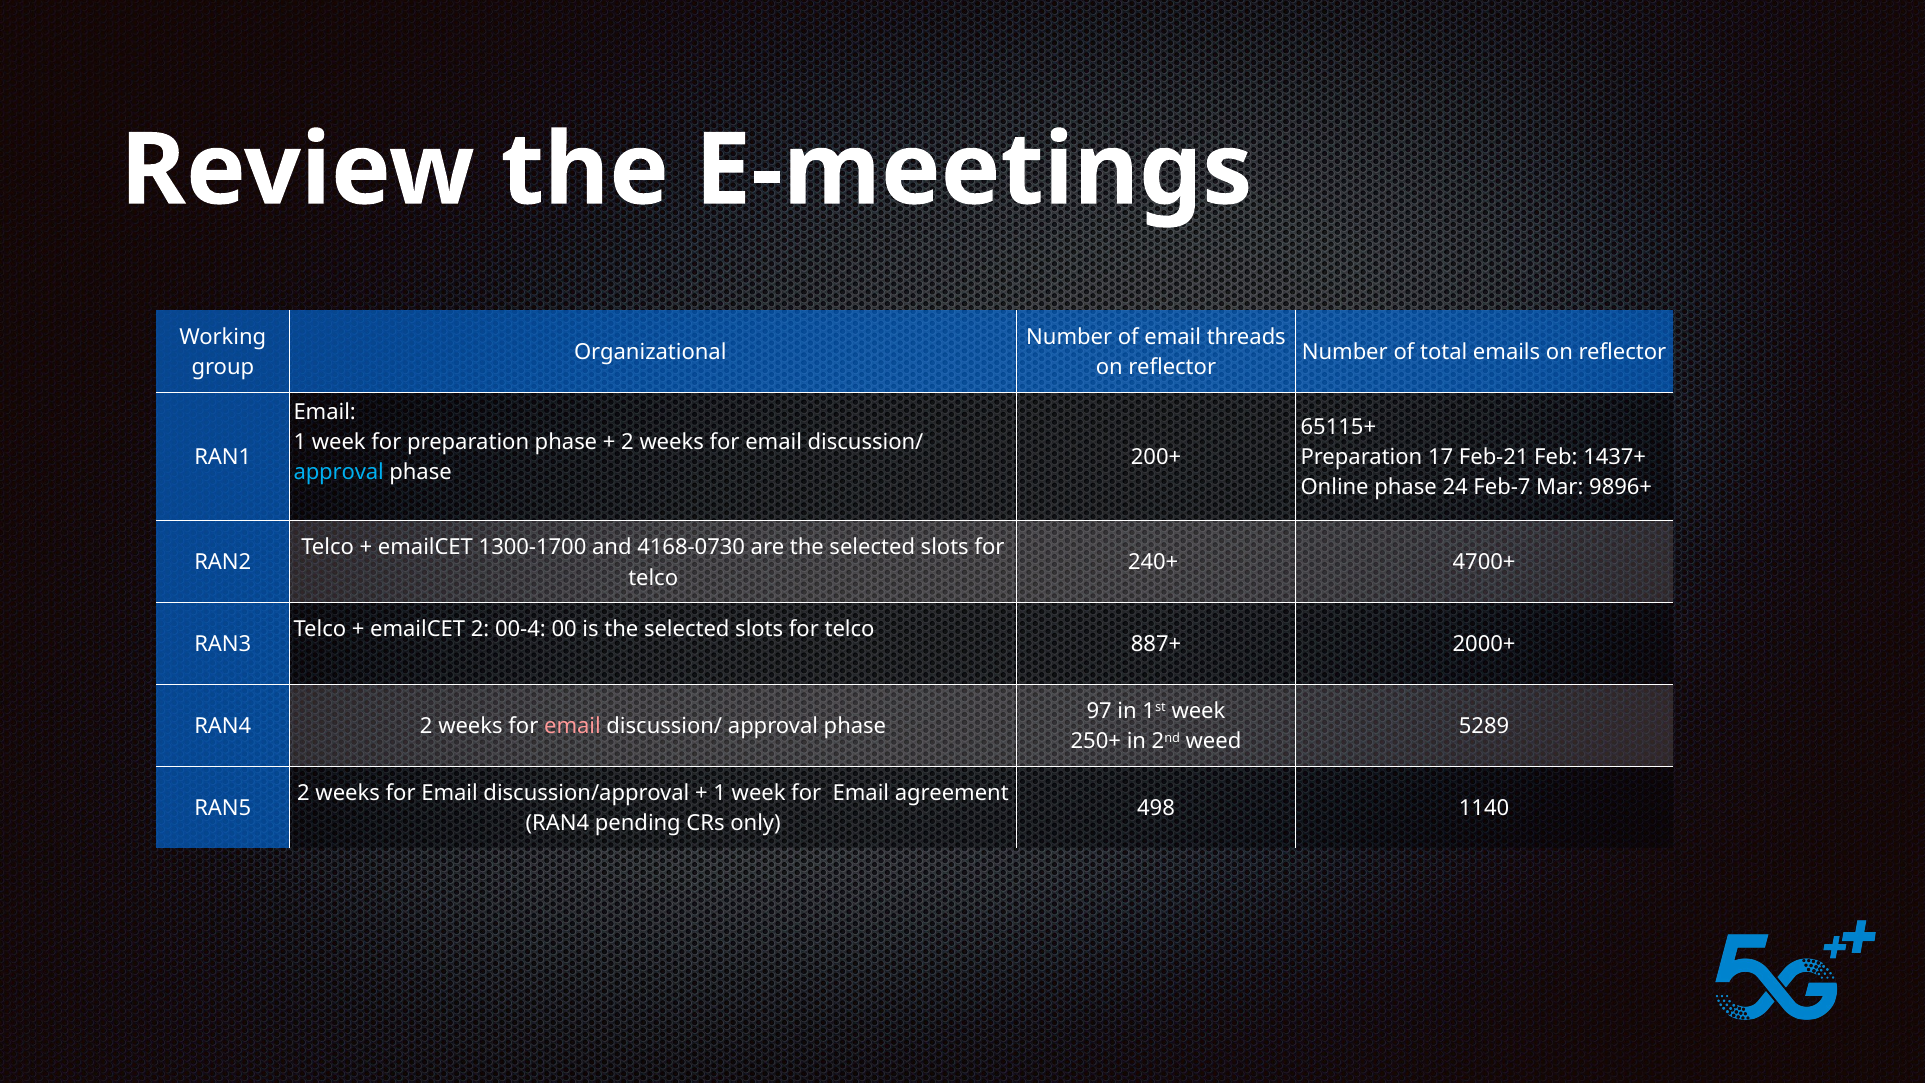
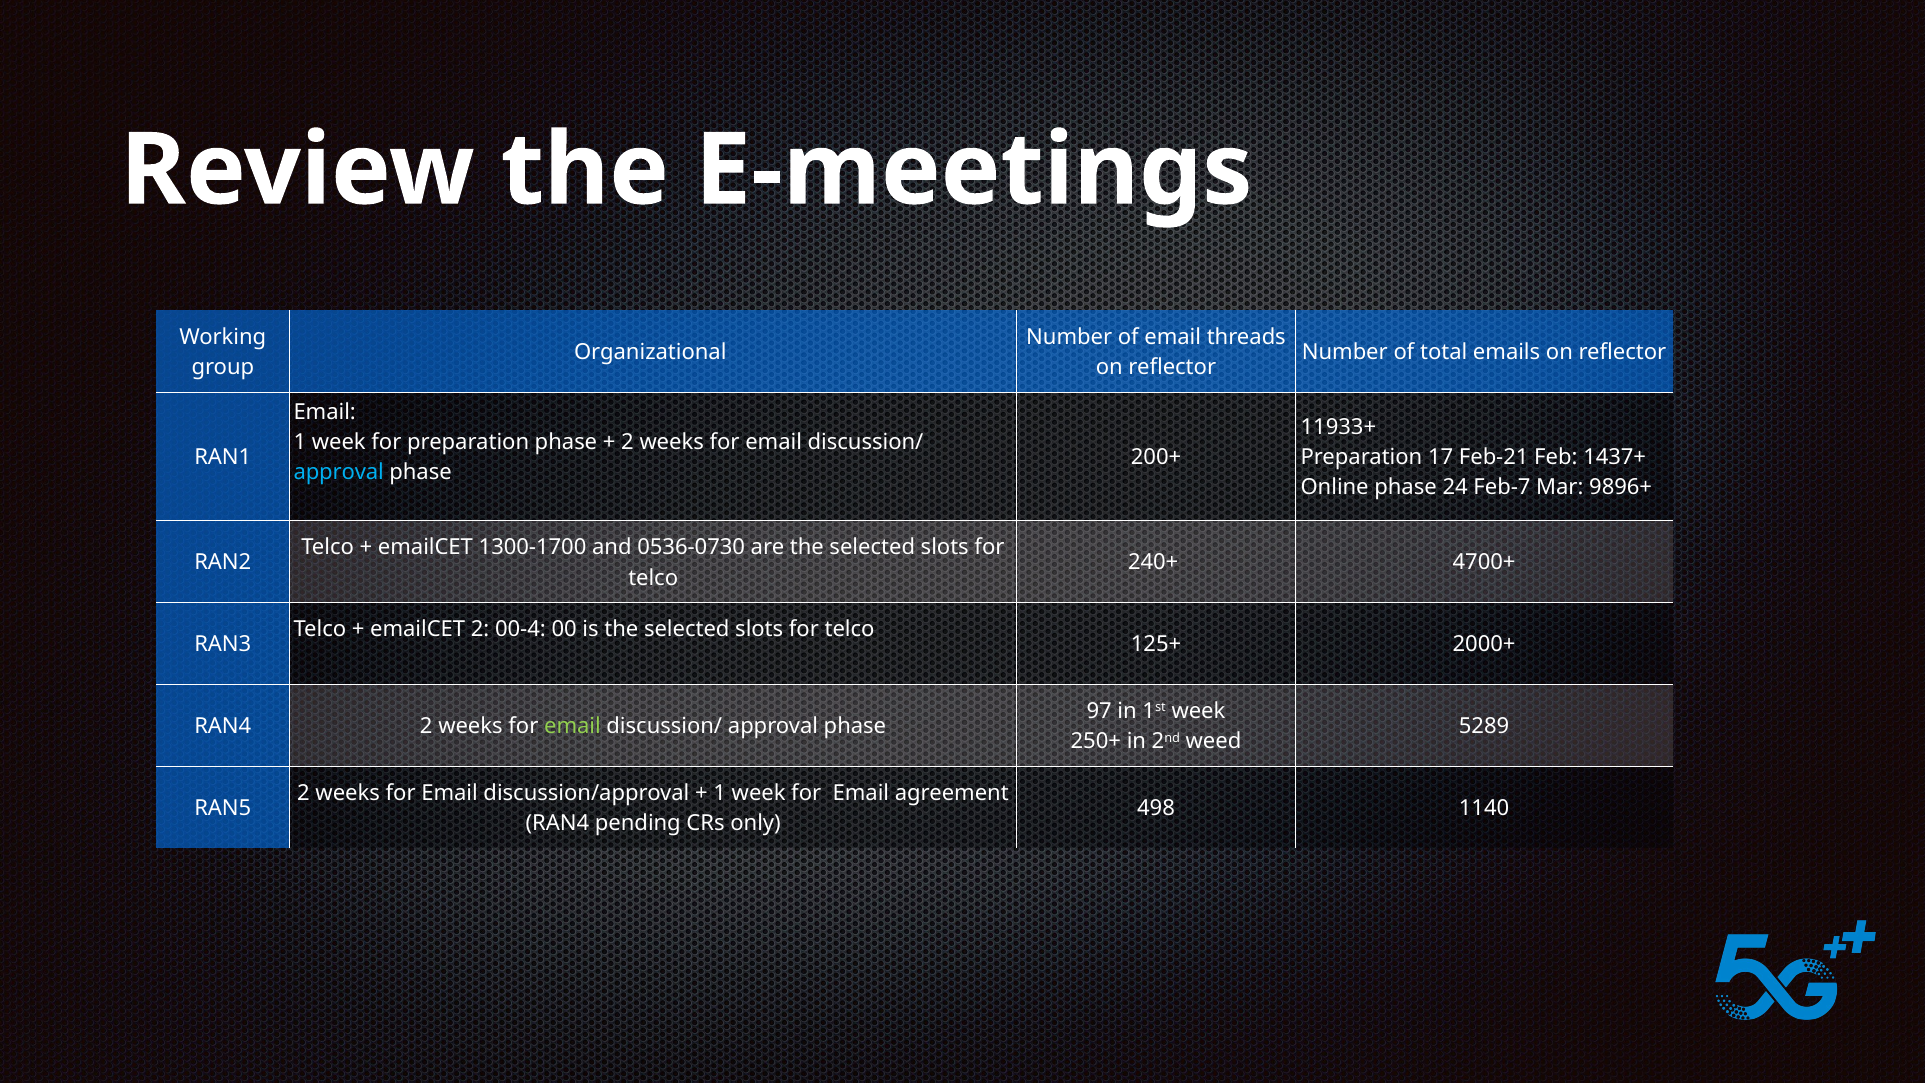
65115+: 65115+ -> 11933+
4168-0730: 4168-0730 -> 0536-0730
887+: 887+ -> 125+
email at (572, 726) colour: pink -> light green
